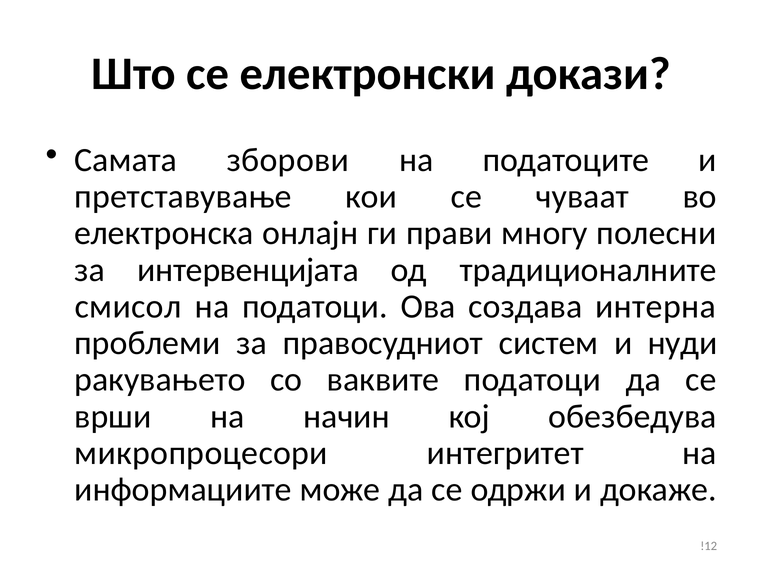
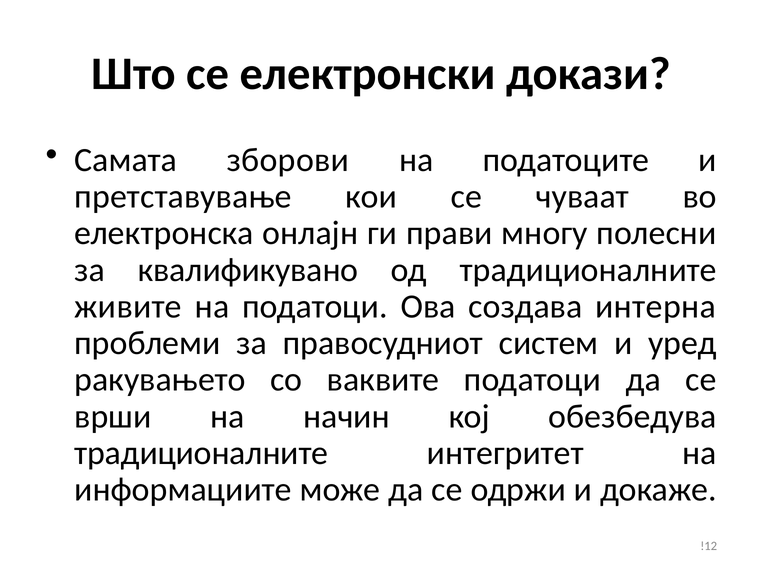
интервенцијата: интервенцијата -> квалификувано
смисол: смисол -> живите
нуди: нуди -> уред
микропроцесори at (201, 453): микропроцесори -> традиционалните
